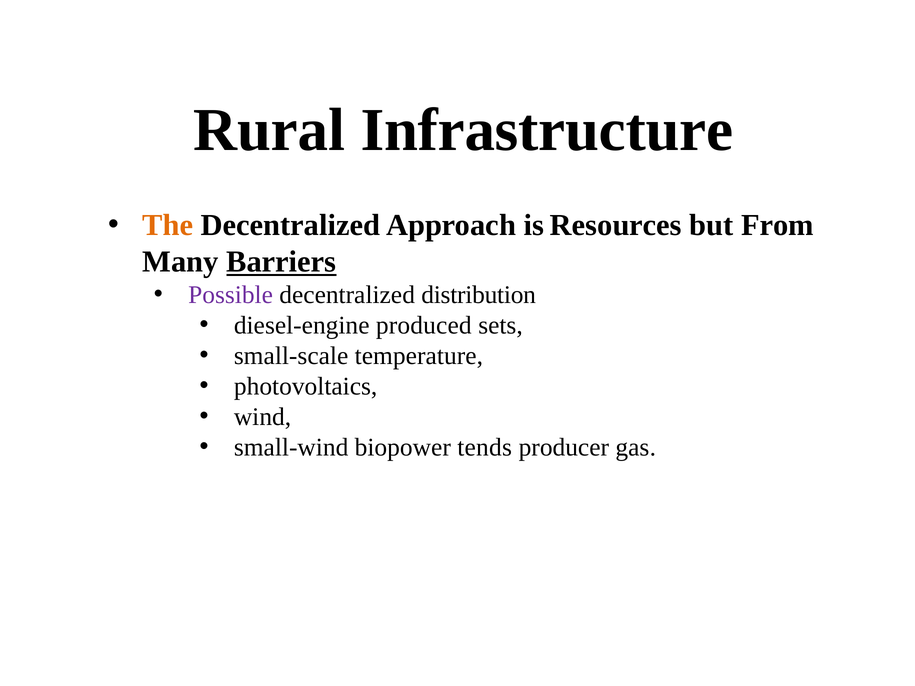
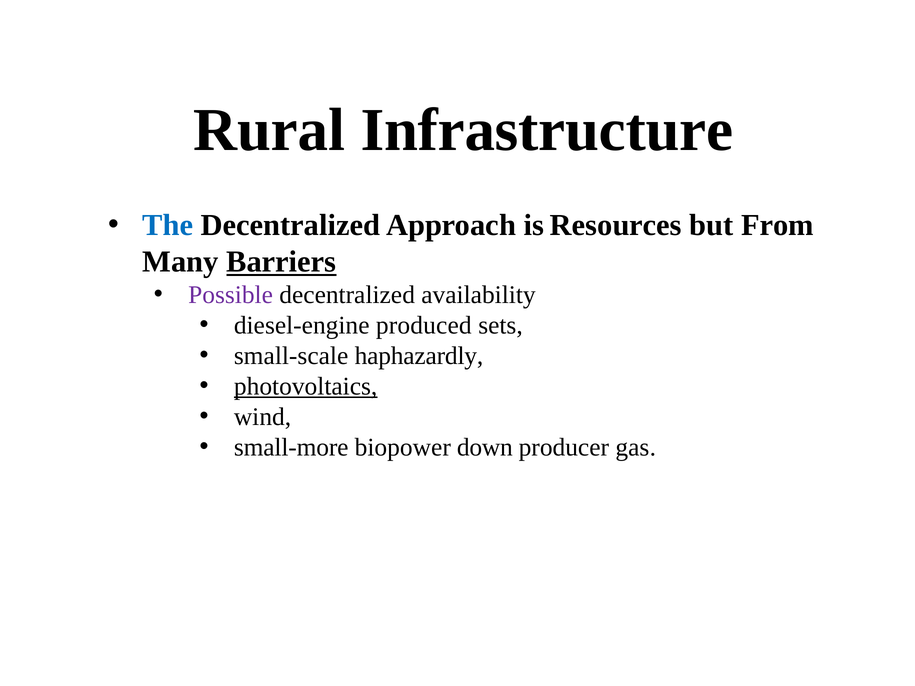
The colour: orange -> blue
distribution: distribution -> availability
temperature: temperature -> haphazardly
photovoltaics underline: none -> present
small-wind: small-wind -> small-more
tends: tends -> down
